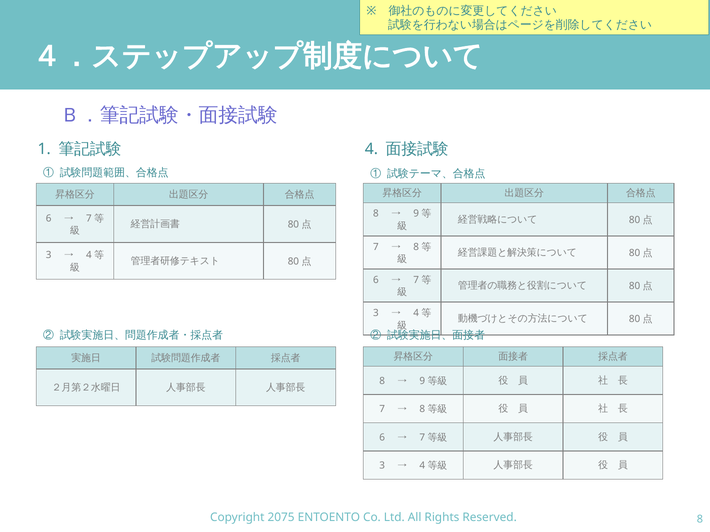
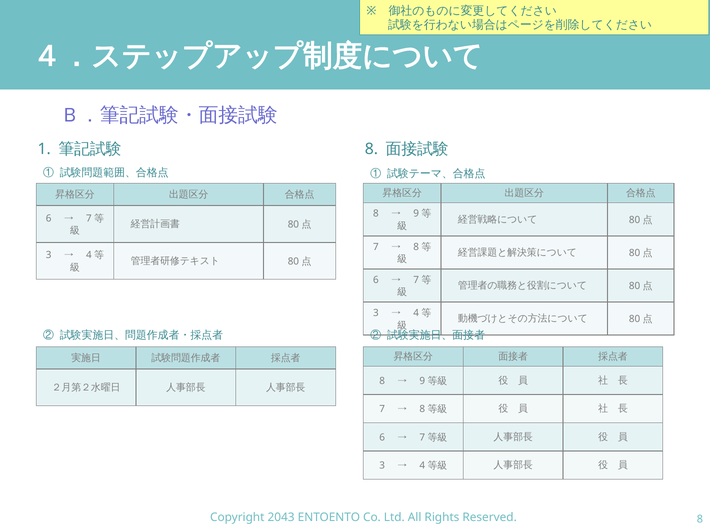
4 at (371, 149): 4 -> 8
2075: 2075 -> 2043
